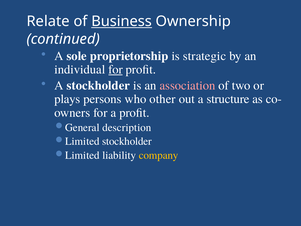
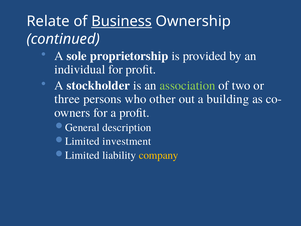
strategic: strategic -> provided
for at (116, 69) underline: present -> none
association colour: pink -> light green
plays: plays -> three
structure: structure -> building
stockholder at (127, 141): stockholder -> investment
